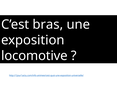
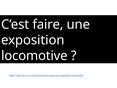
bras: bras -> faire
